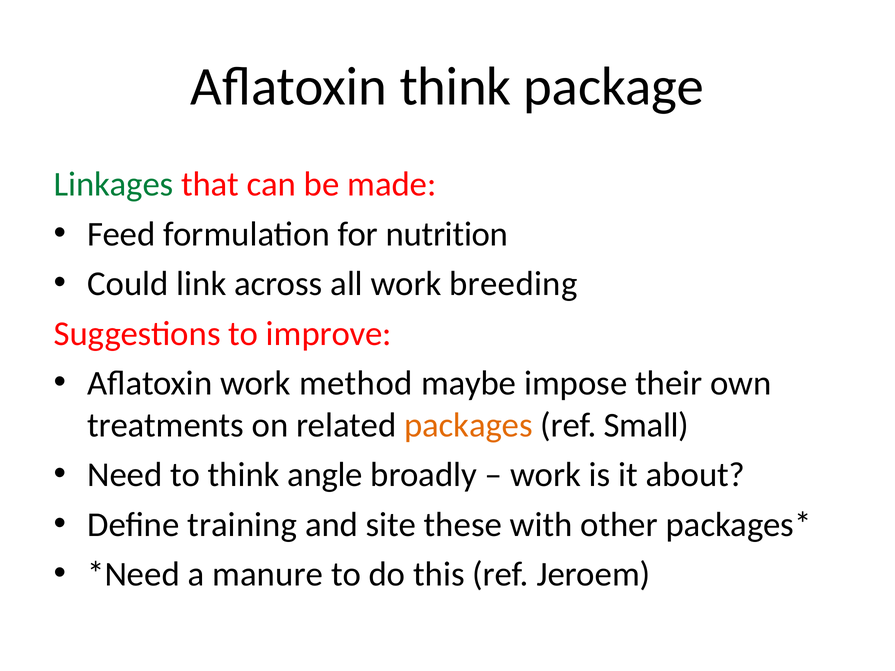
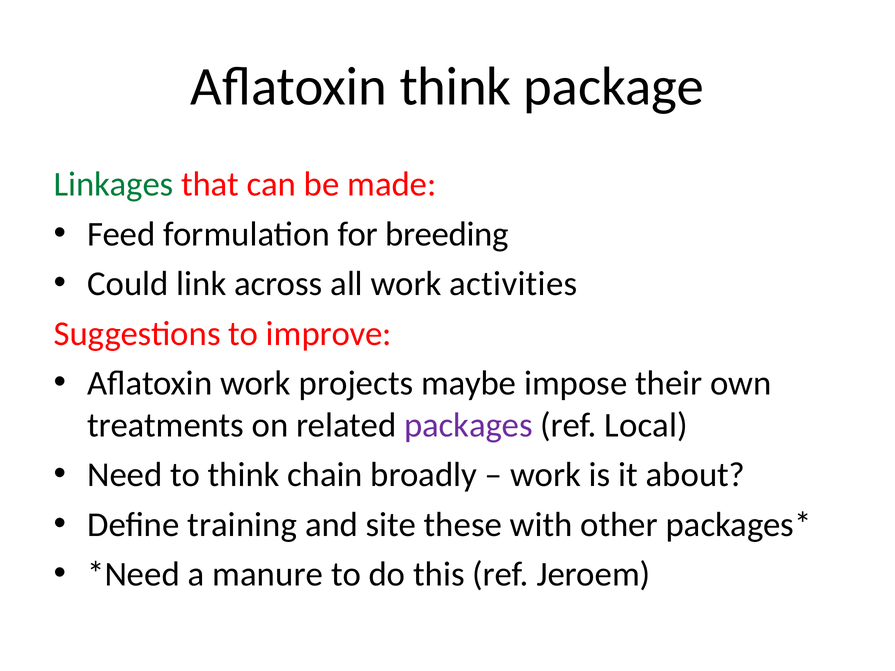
nutrition: nutrition -> breeding
breeding: breeding -> activities
method: method -> projects
packages colour: orange -> purple
Small: Small -> Local
angle: angle -> chain
